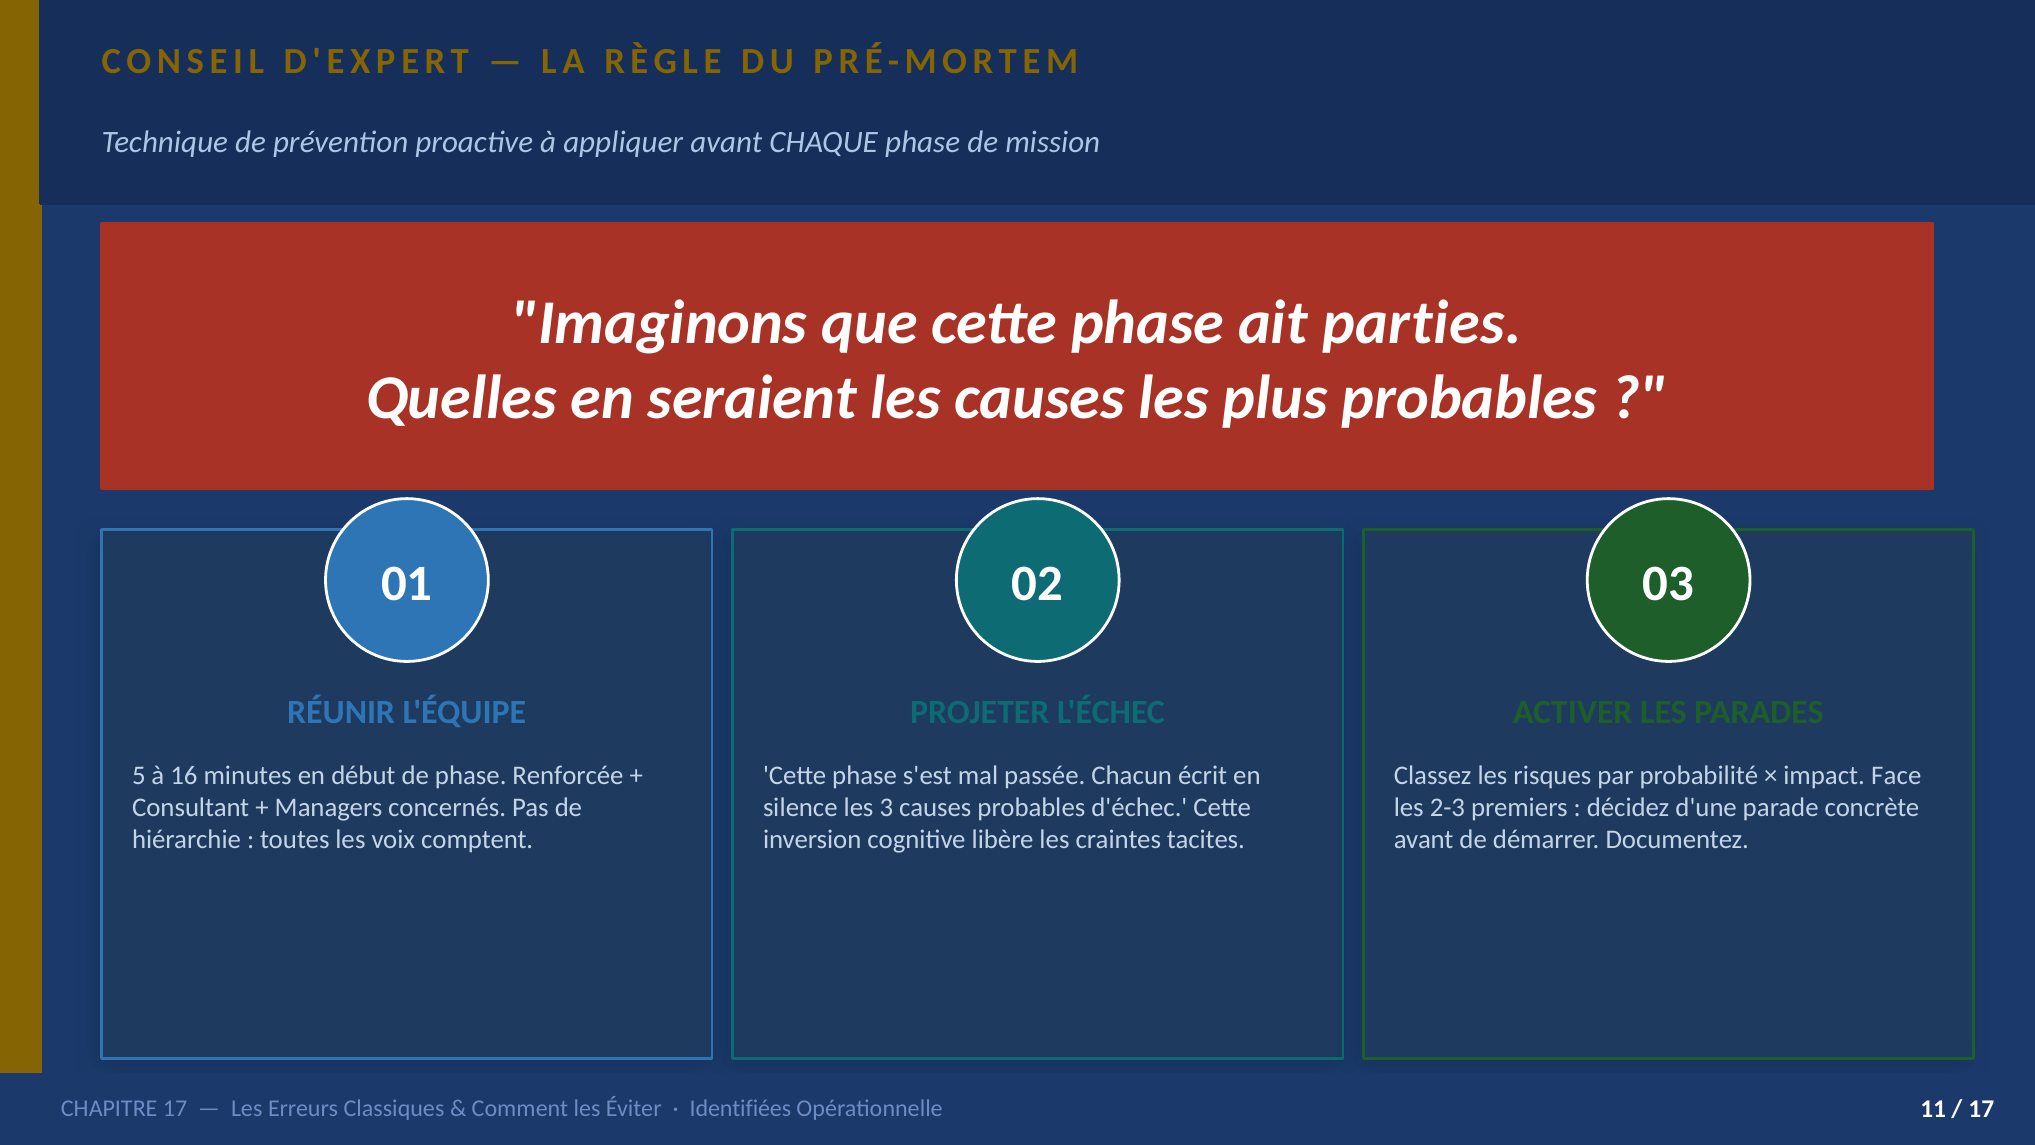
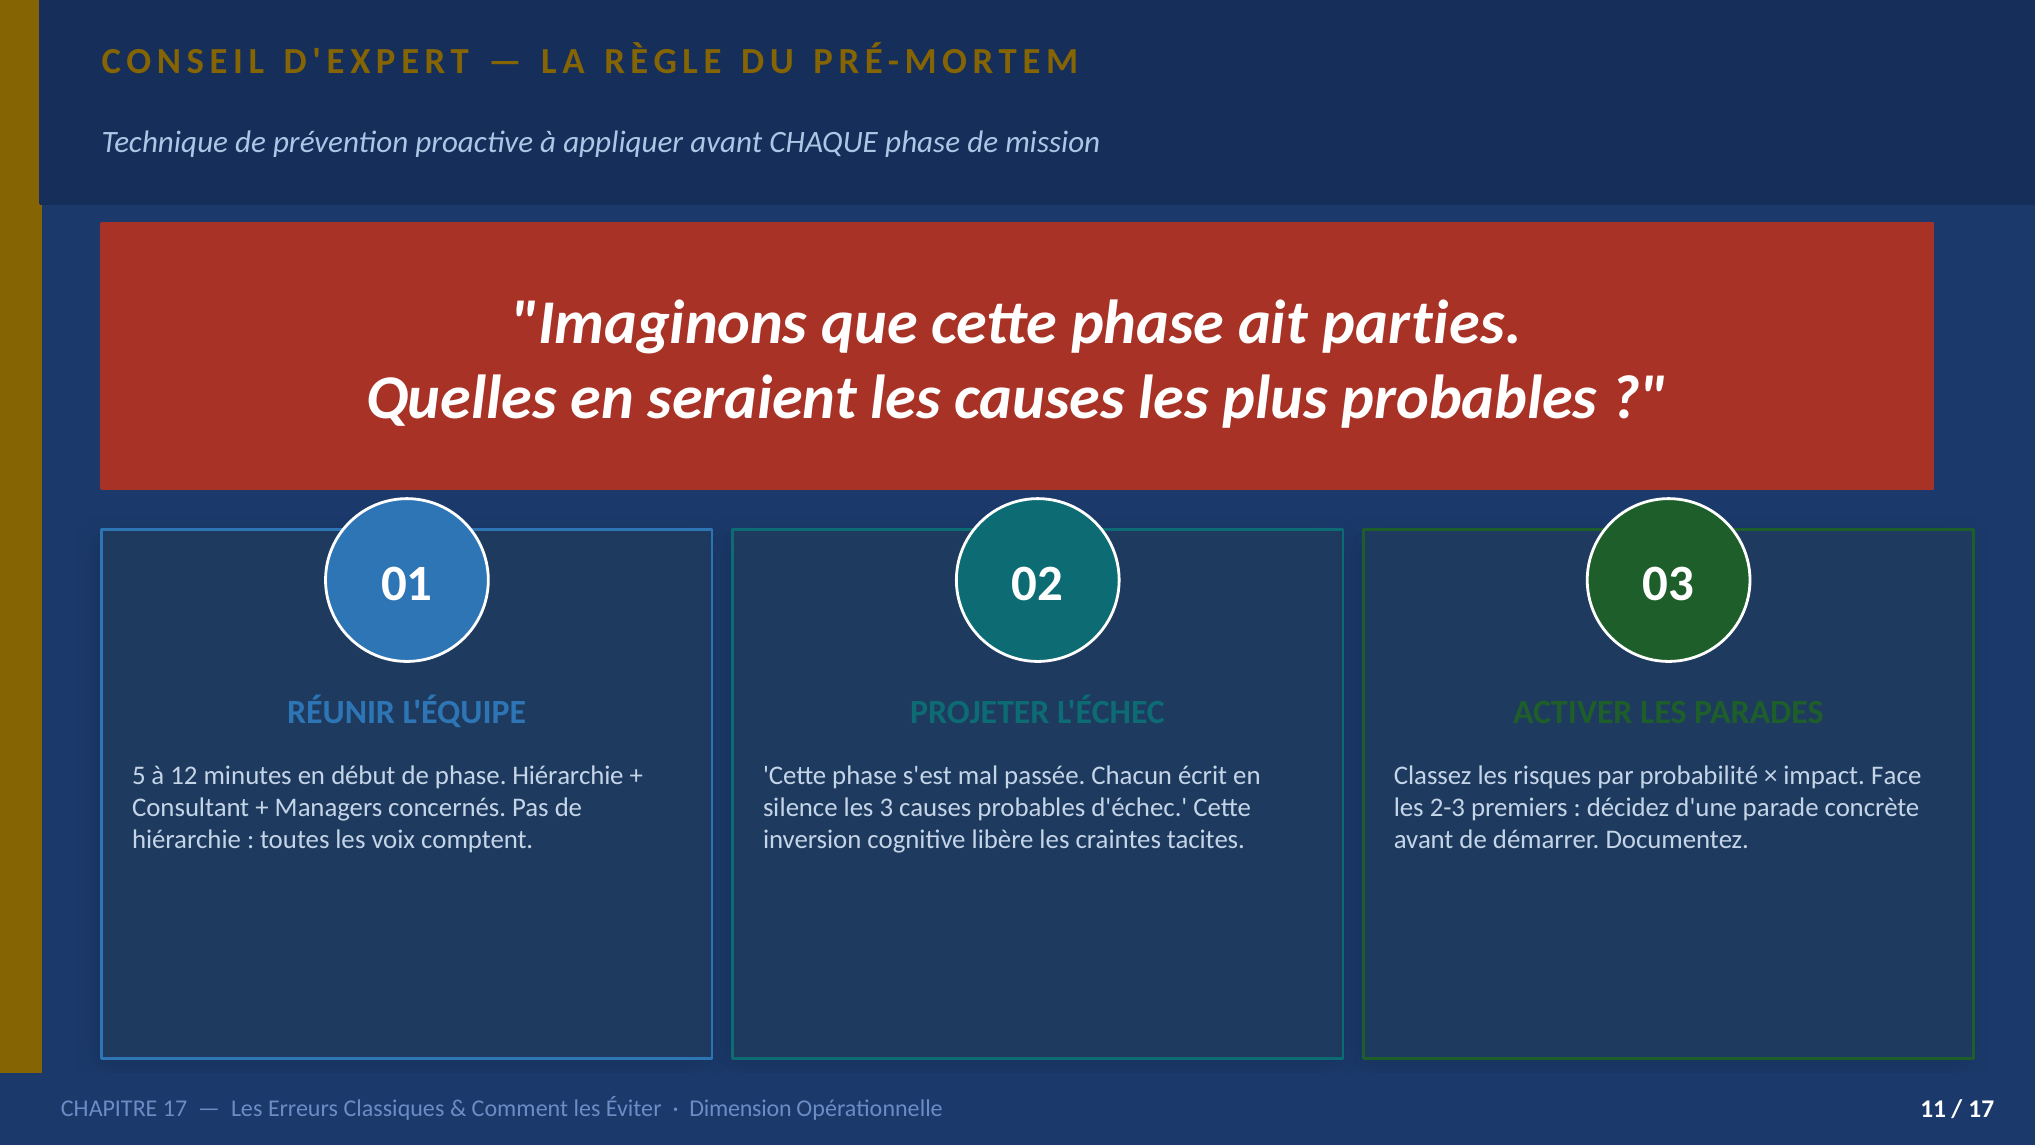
16: 16 -> 12
phase Renforcée: Renforcée -> Hiérarchie
Identifiées: Identifiées -> Dimension
